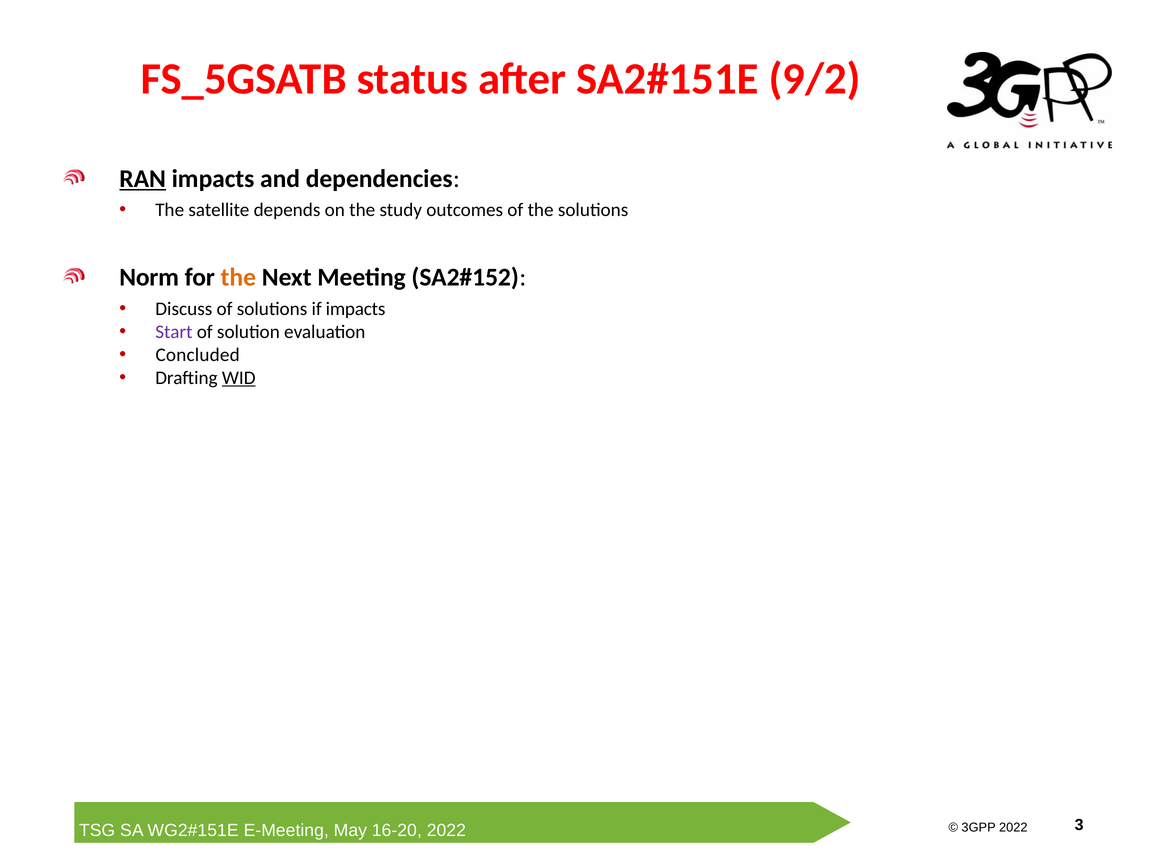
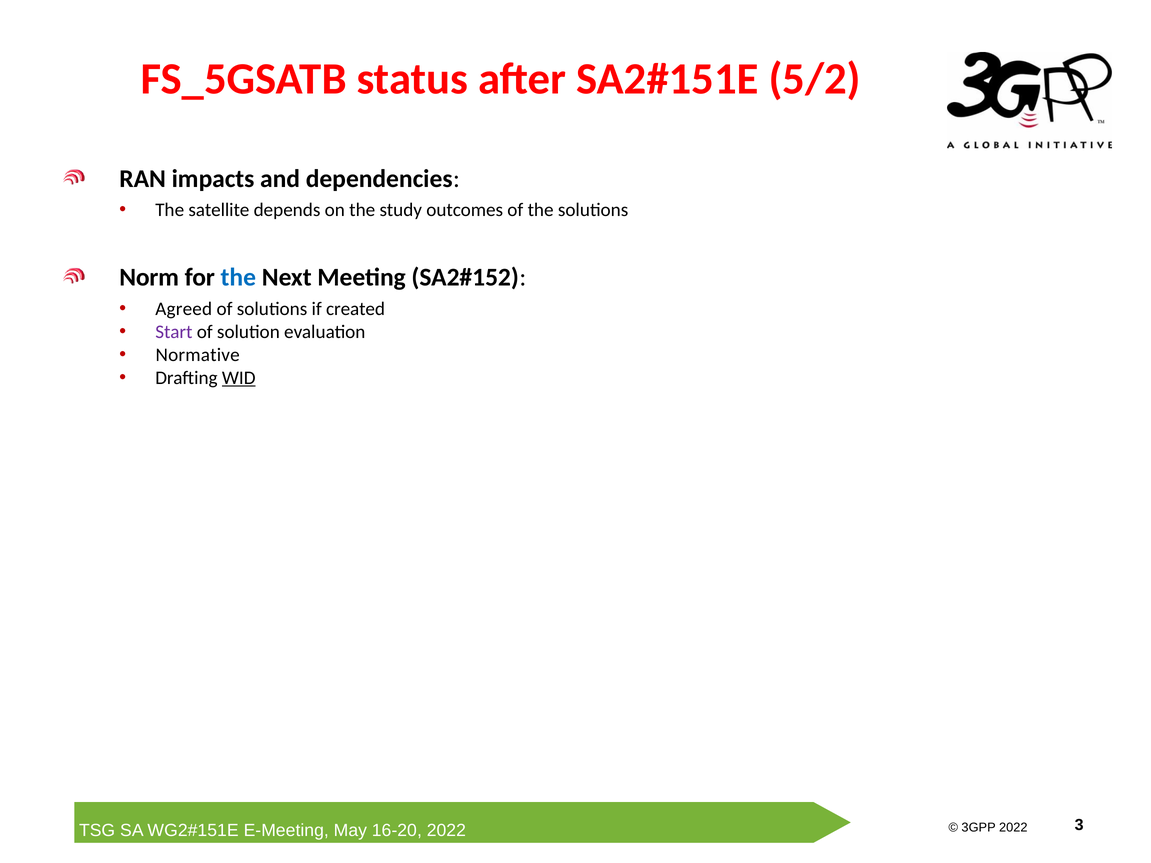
9/2: 9/2 -> 5/2
RAN underline: present -> none
the at (238, 278) colour: orange -> blue
Discuss: Discuss -> Agreed
if impacts: impacts -> created
Concluded: Concluded -> Normative
